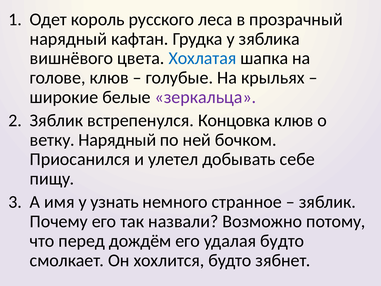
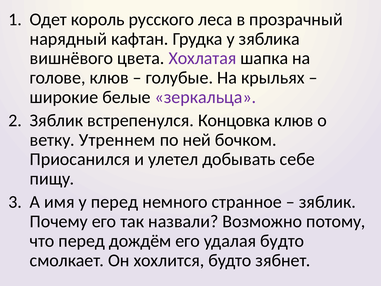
Хохлатая colour: blue -> purple
ветку Нарядный: Нарядный -> Утреннем
у узнать: узнать -> перед
